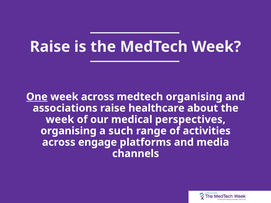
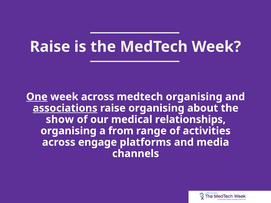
associations underline: none -> present
raise healthcare: healthcare -> organising
week at (60, 120): week -> show
perspectives: perspectives -> relationships
such: such -> from
